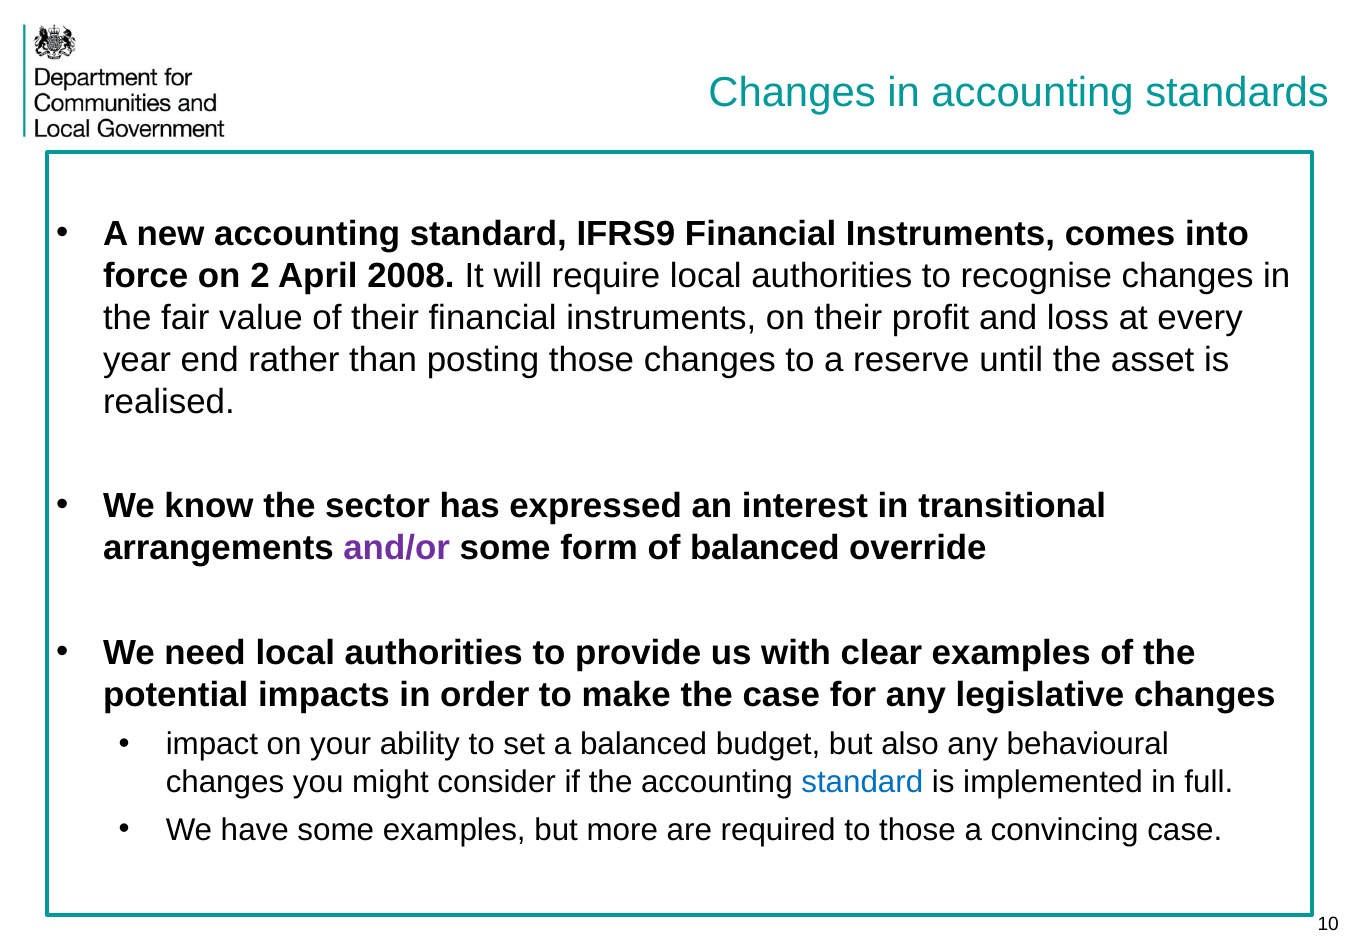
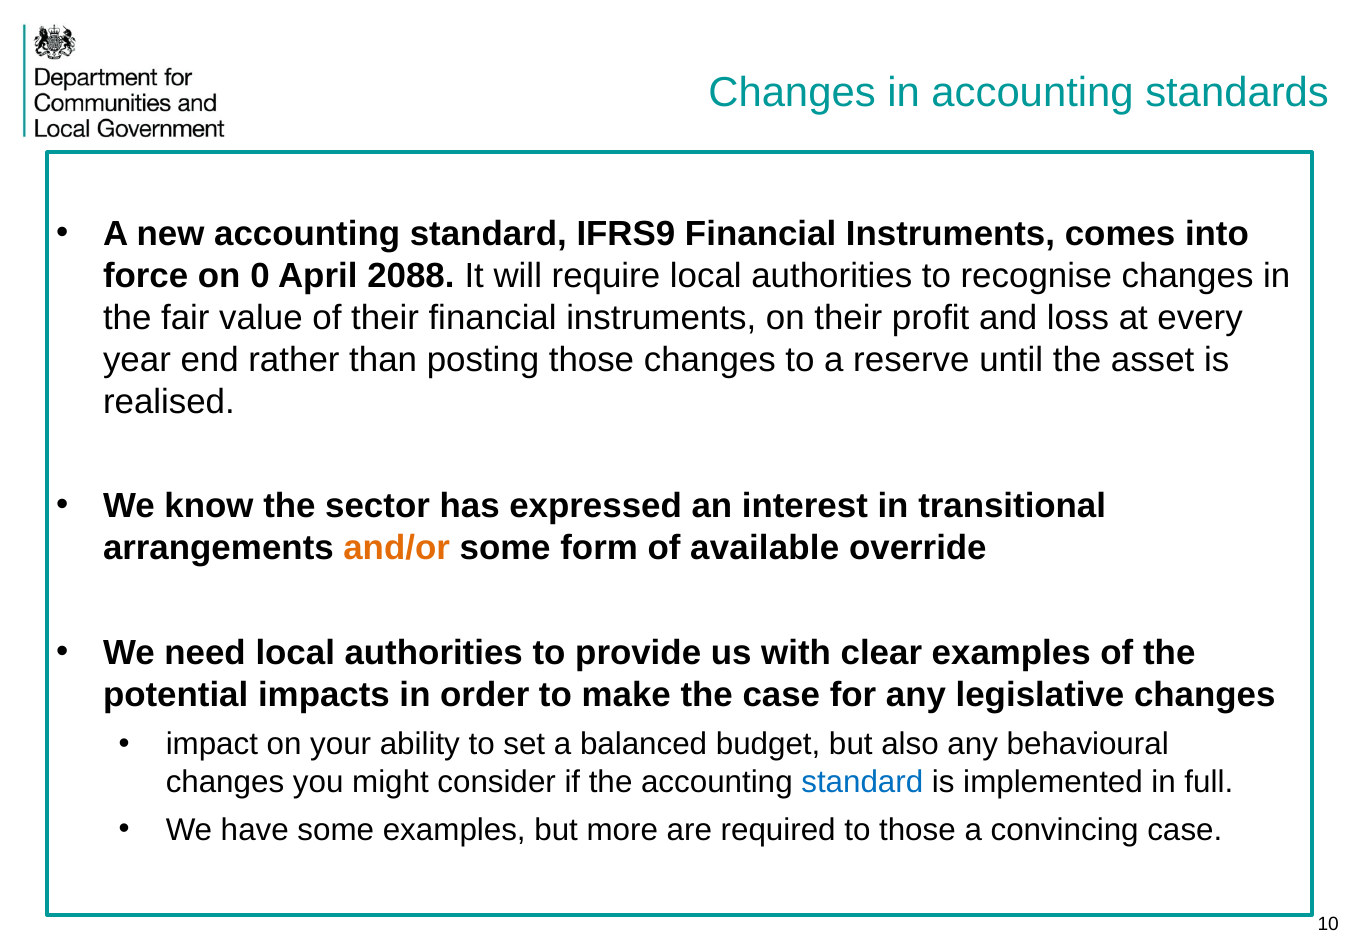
2: 2 -> 0
2008: 2008 -> 2088
and/or colour: purple -> orange
of balanced: balanced -> available
